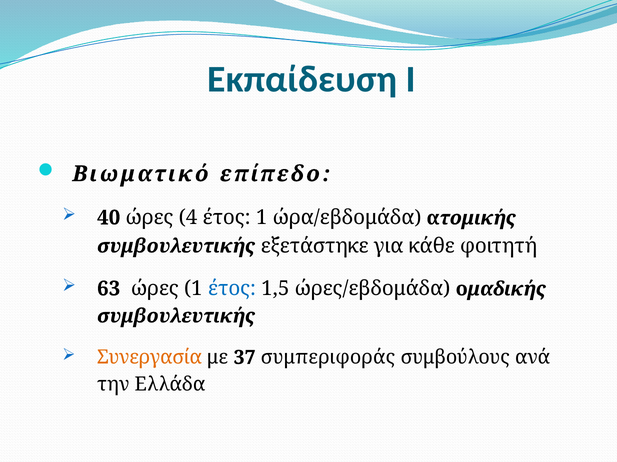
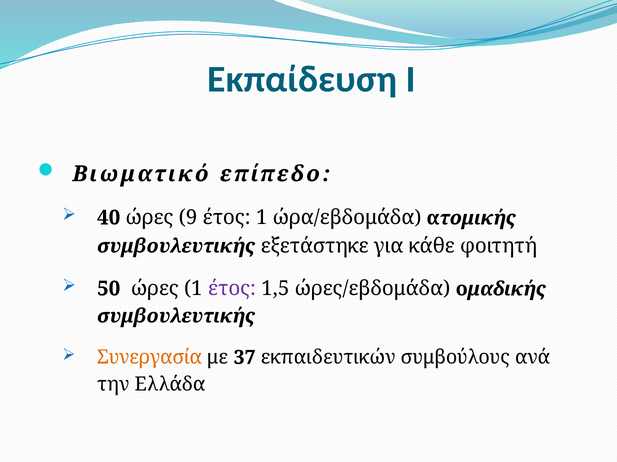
4: 4 -> 9
63: 63 -> 50
έτος at (232, 289) colour: blue -> purple
συμπεριφοράς: συμπεριφοράς -> εκπαιδευτικών
